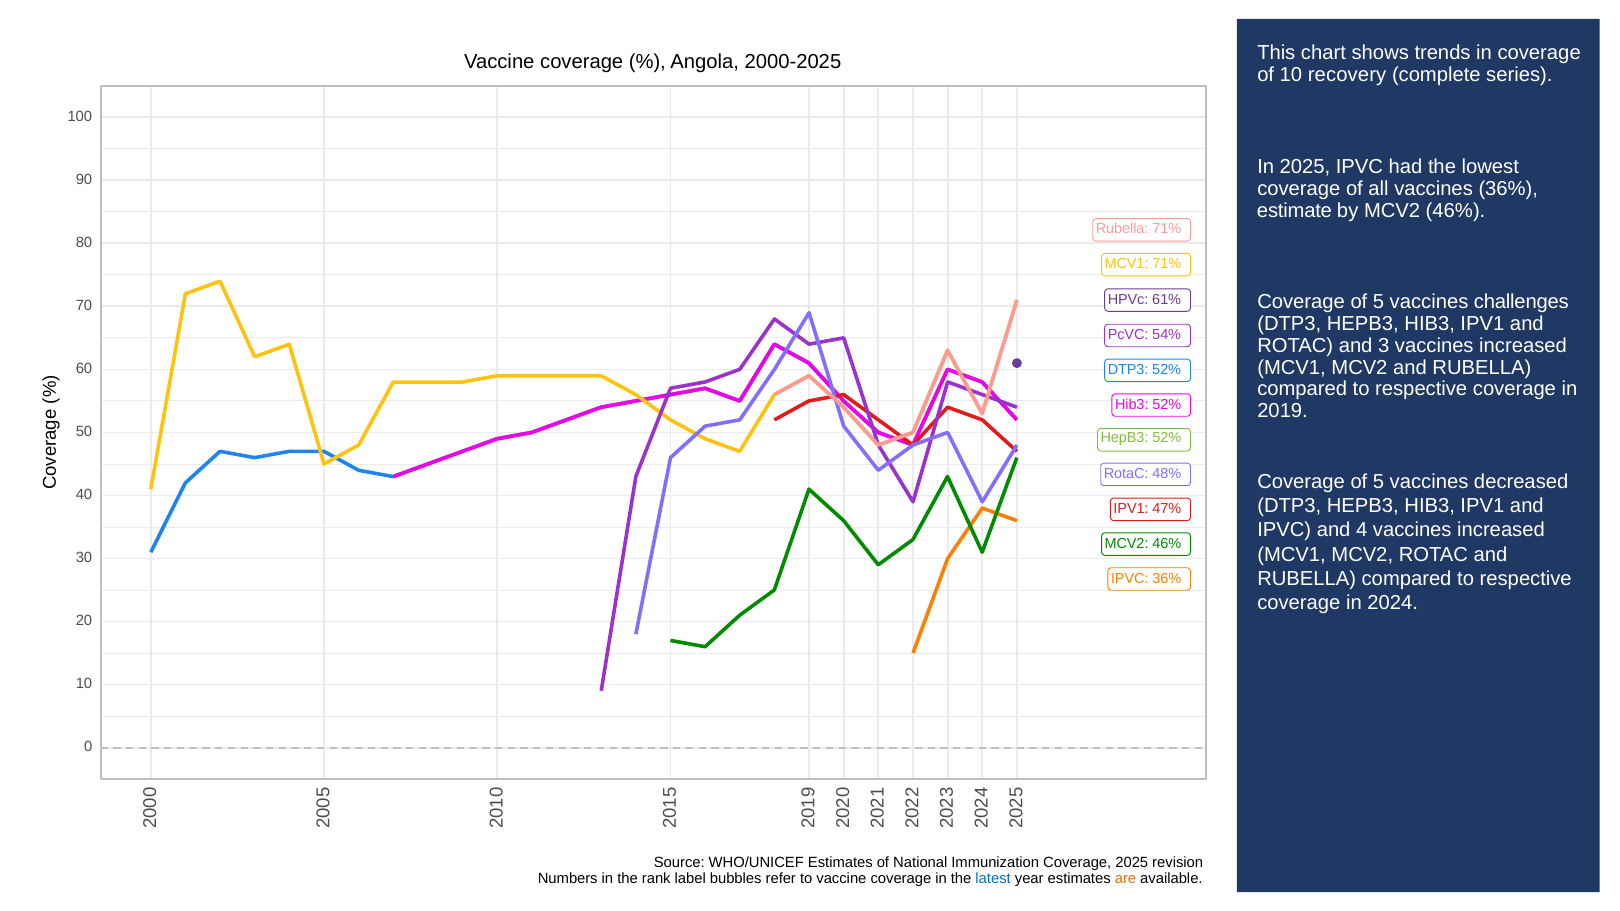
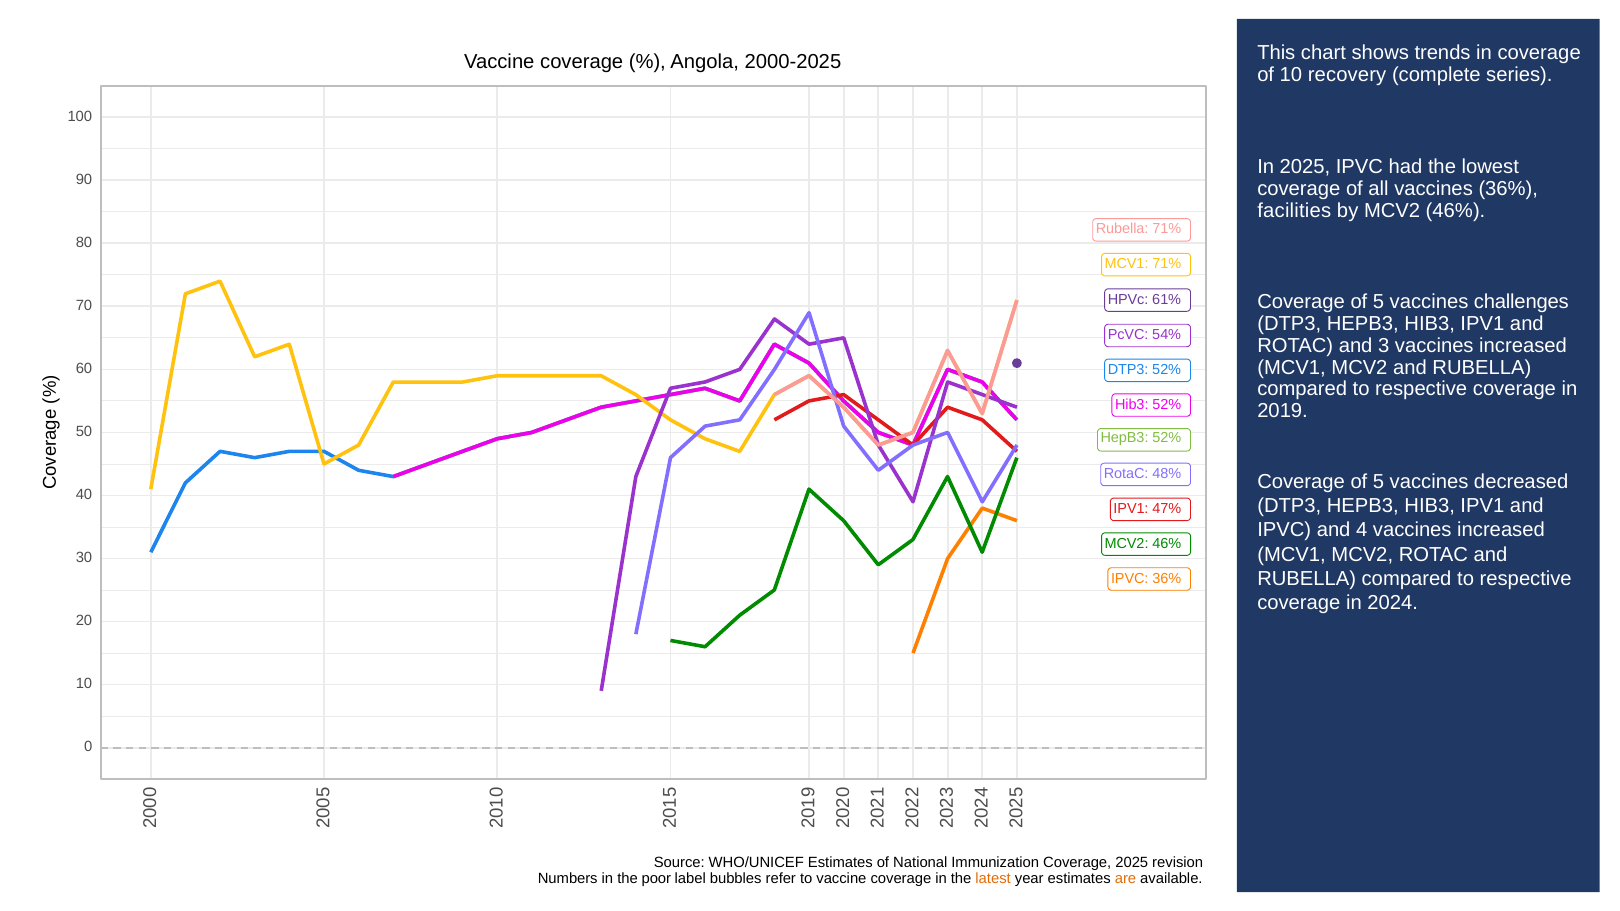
estimate: estimate -> facilities
rank: rank -> poor
latest colour: blue -> orange
